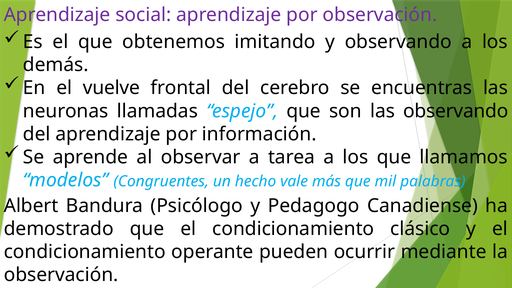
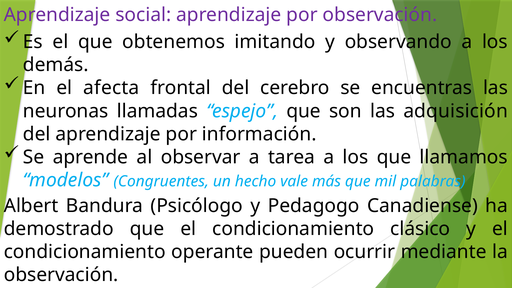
vuelve: vuelve -> afecta
las observando: observando -> adquisición
